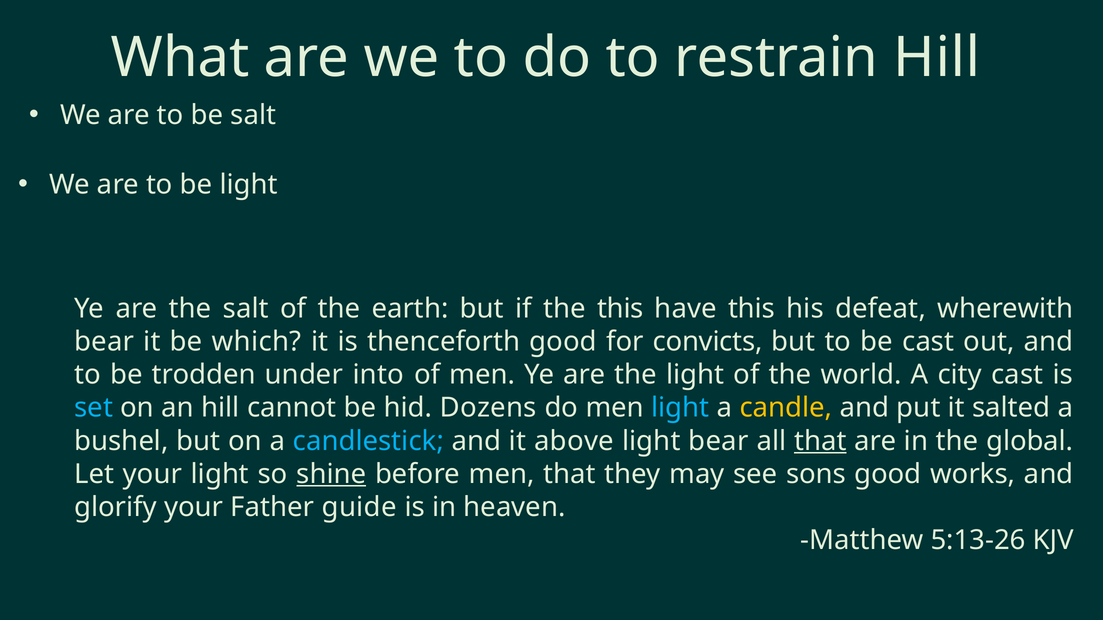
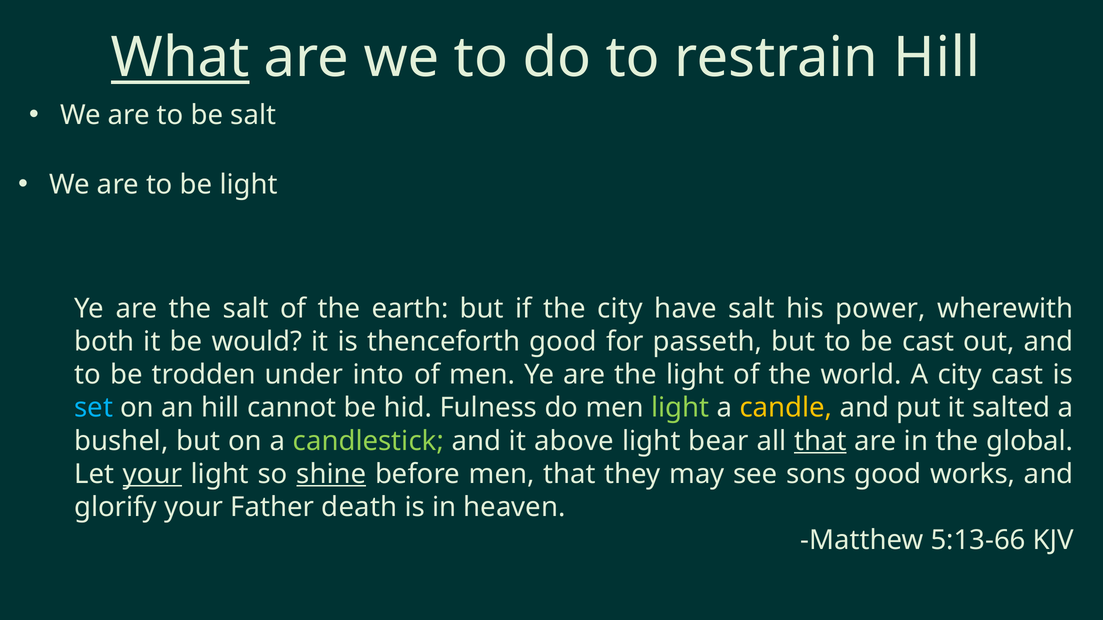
What underline: none -> present
the this: this -> city
have this: this -> salt
defeat: defeat -> power
bear at (104, 342): bear -> both
which: which -> would
convicts: convicts -> passeth
Dozens: Dozens -> Fulness
light at (680, 408) colour: light blue -> light green
candlestick colour: light blue -> light green
your at (152, 474) underline: none -> present
guide: guide -> death
5:13-26: 5:13-26 -> 5:13-66
